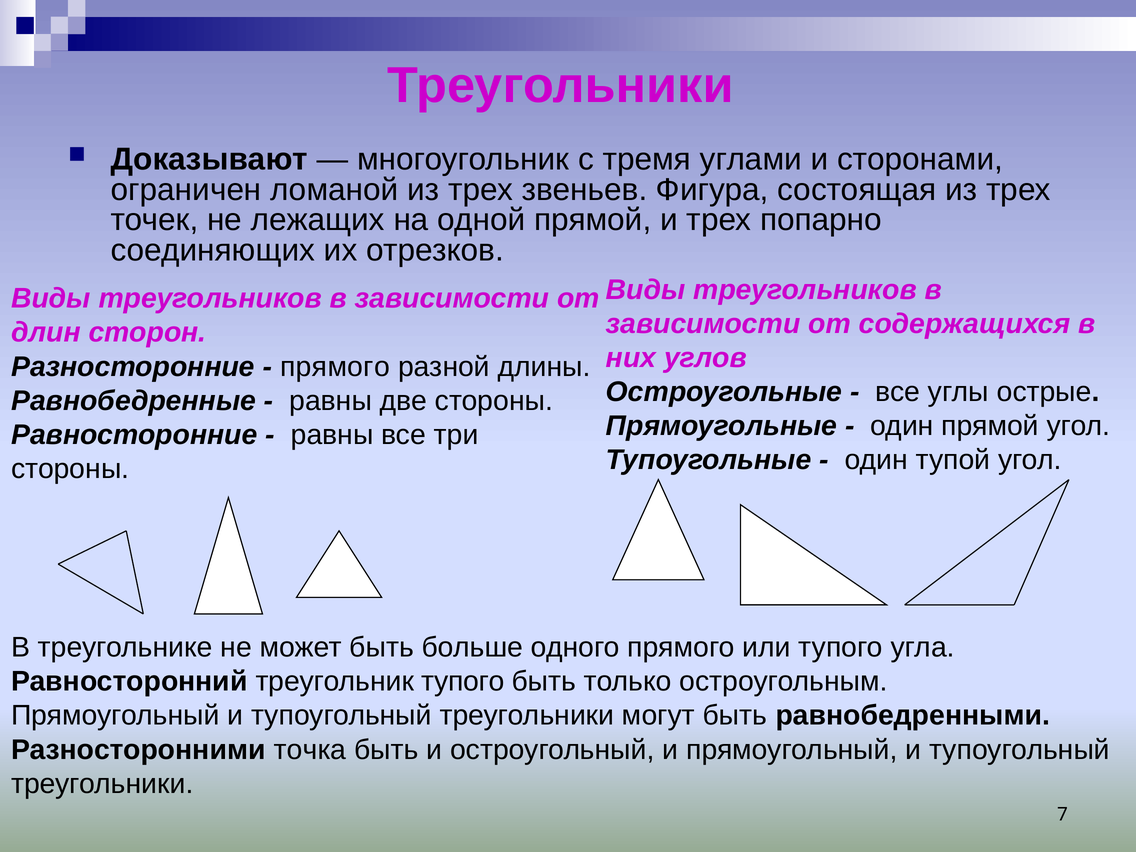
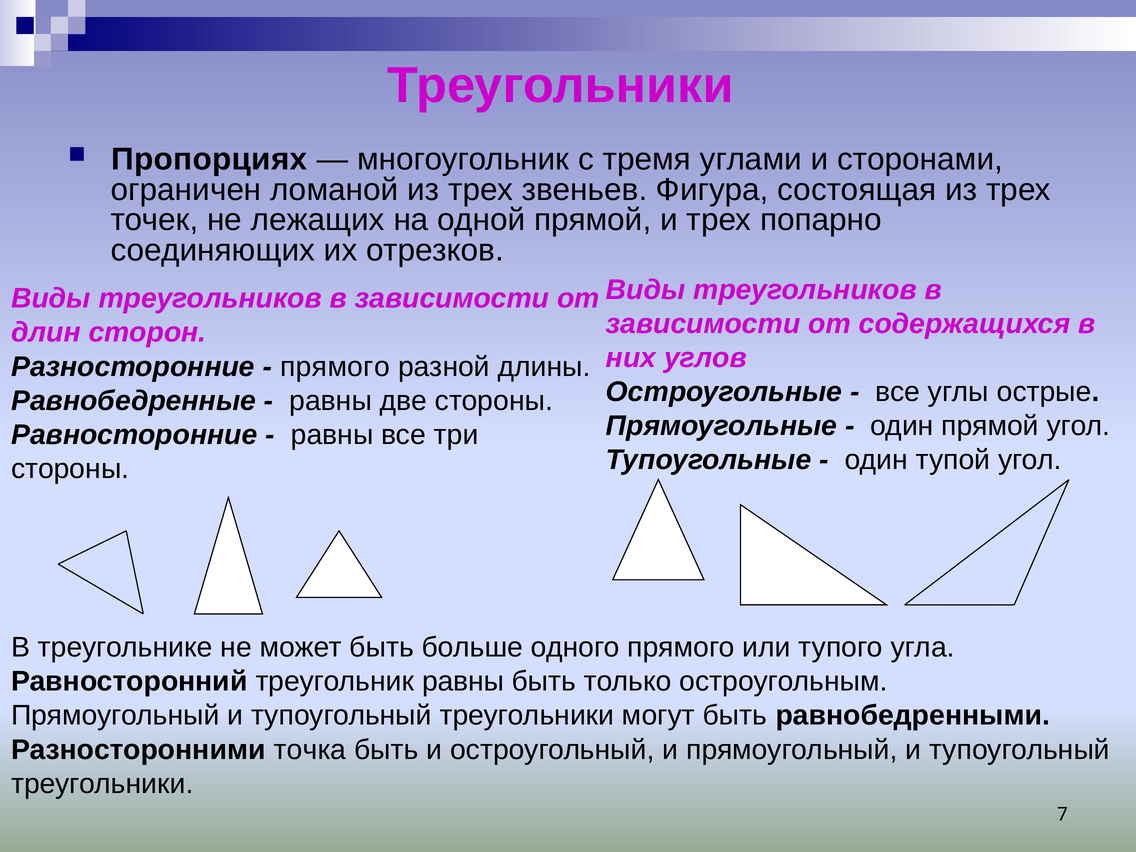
Доказывают: Доказывают -> Пропорциях
треугольник тупого: тупого -> равны
